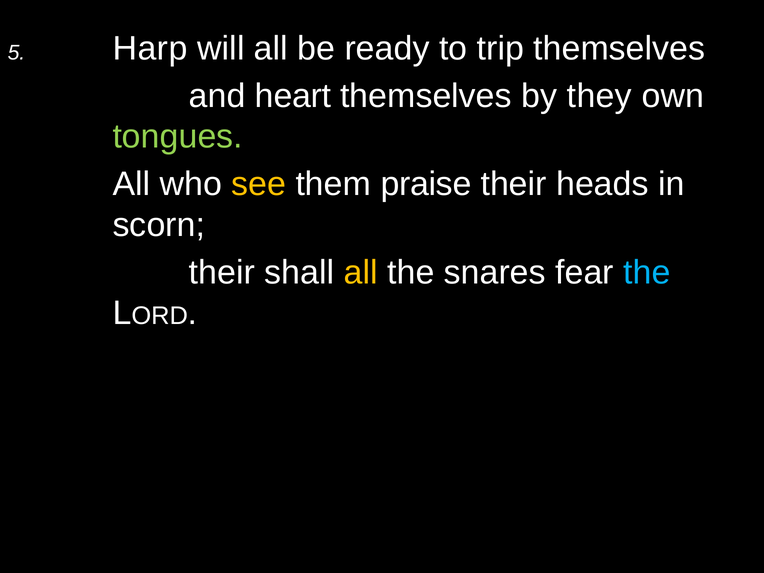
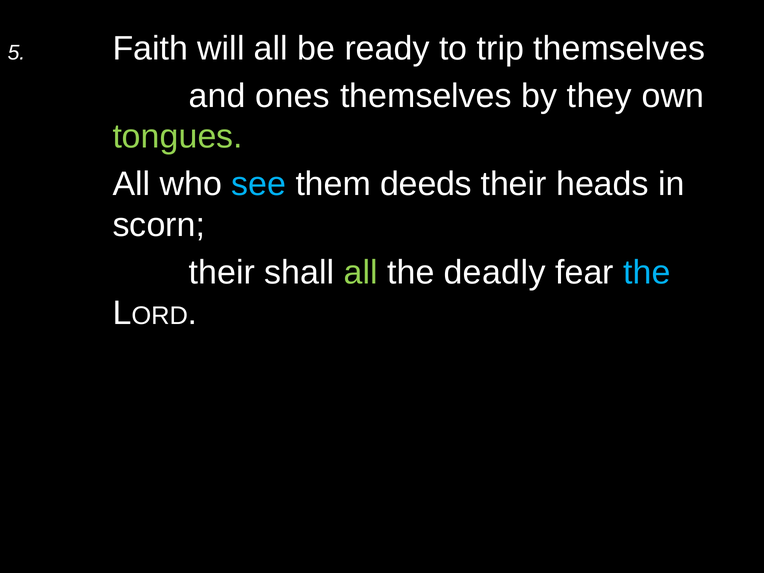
Harp: Harp -> Faith
heart: heart -> ones
see colour: yellow -> light blue
praise: praise -> deeds
all at (361, 272) colour: yellow -> light green
snares: snares -> deadly
